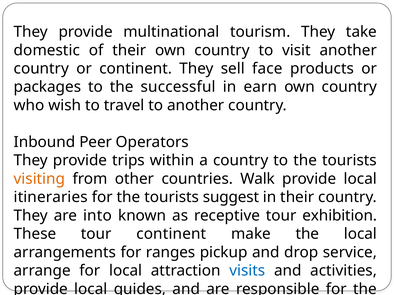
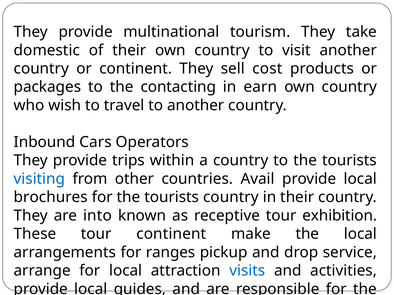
face: face -> cost
successful: successful -> contacting
Peer: Peer -> Cars
visiting colour: orange -> blue
Walk: Walk -> Avail
itineraries: itineraries -> brochures
tourists suggest: suggest -> country
